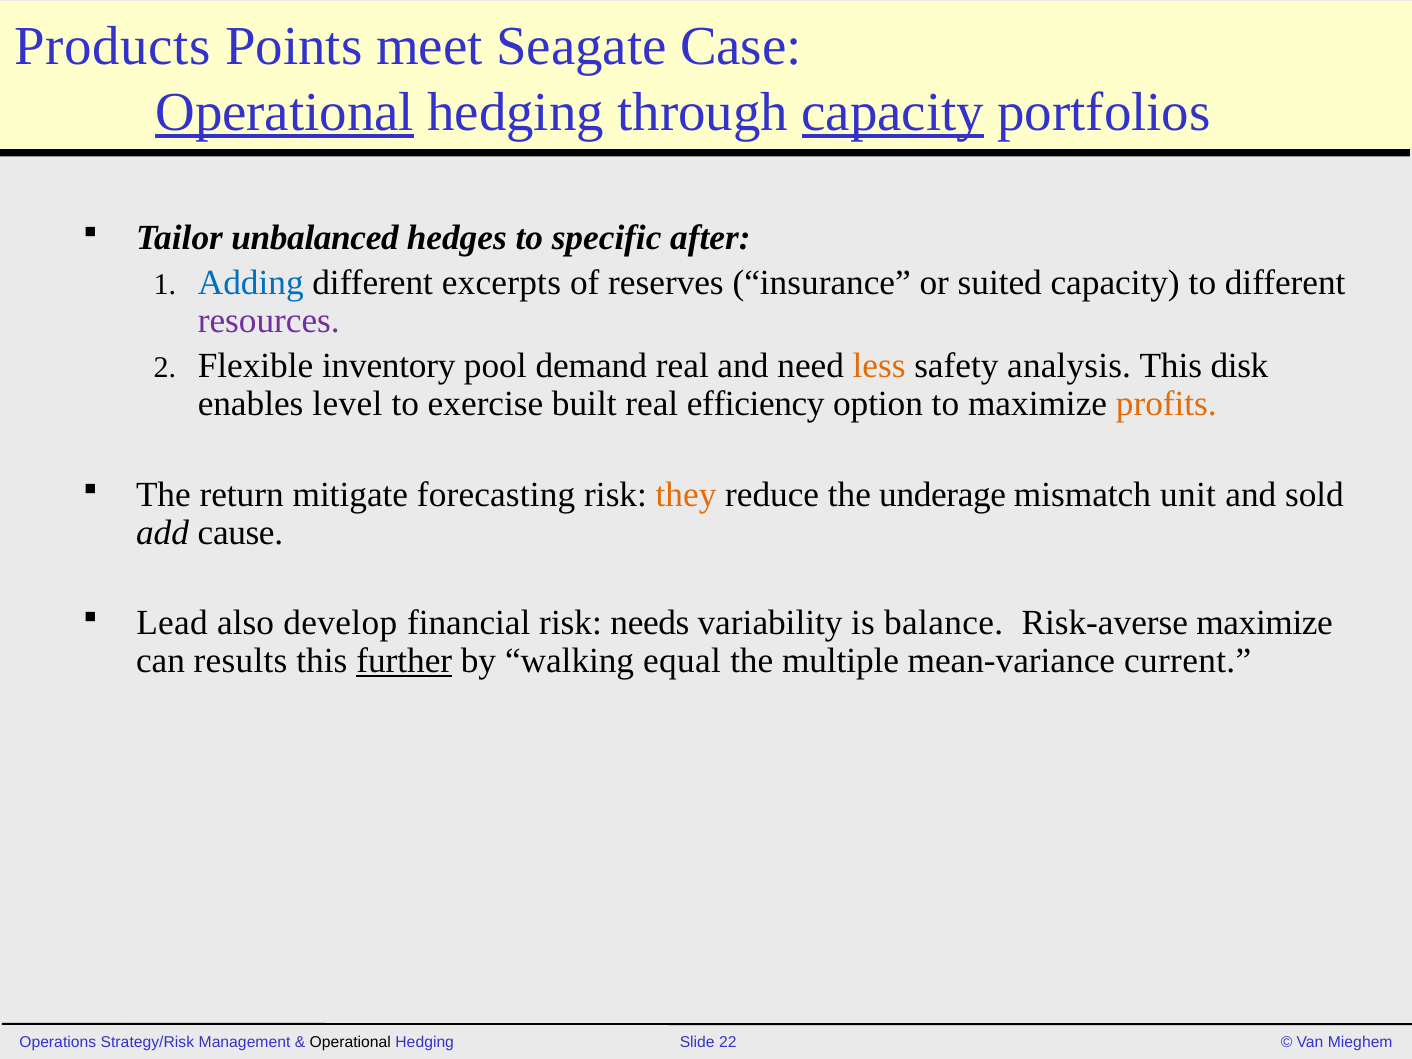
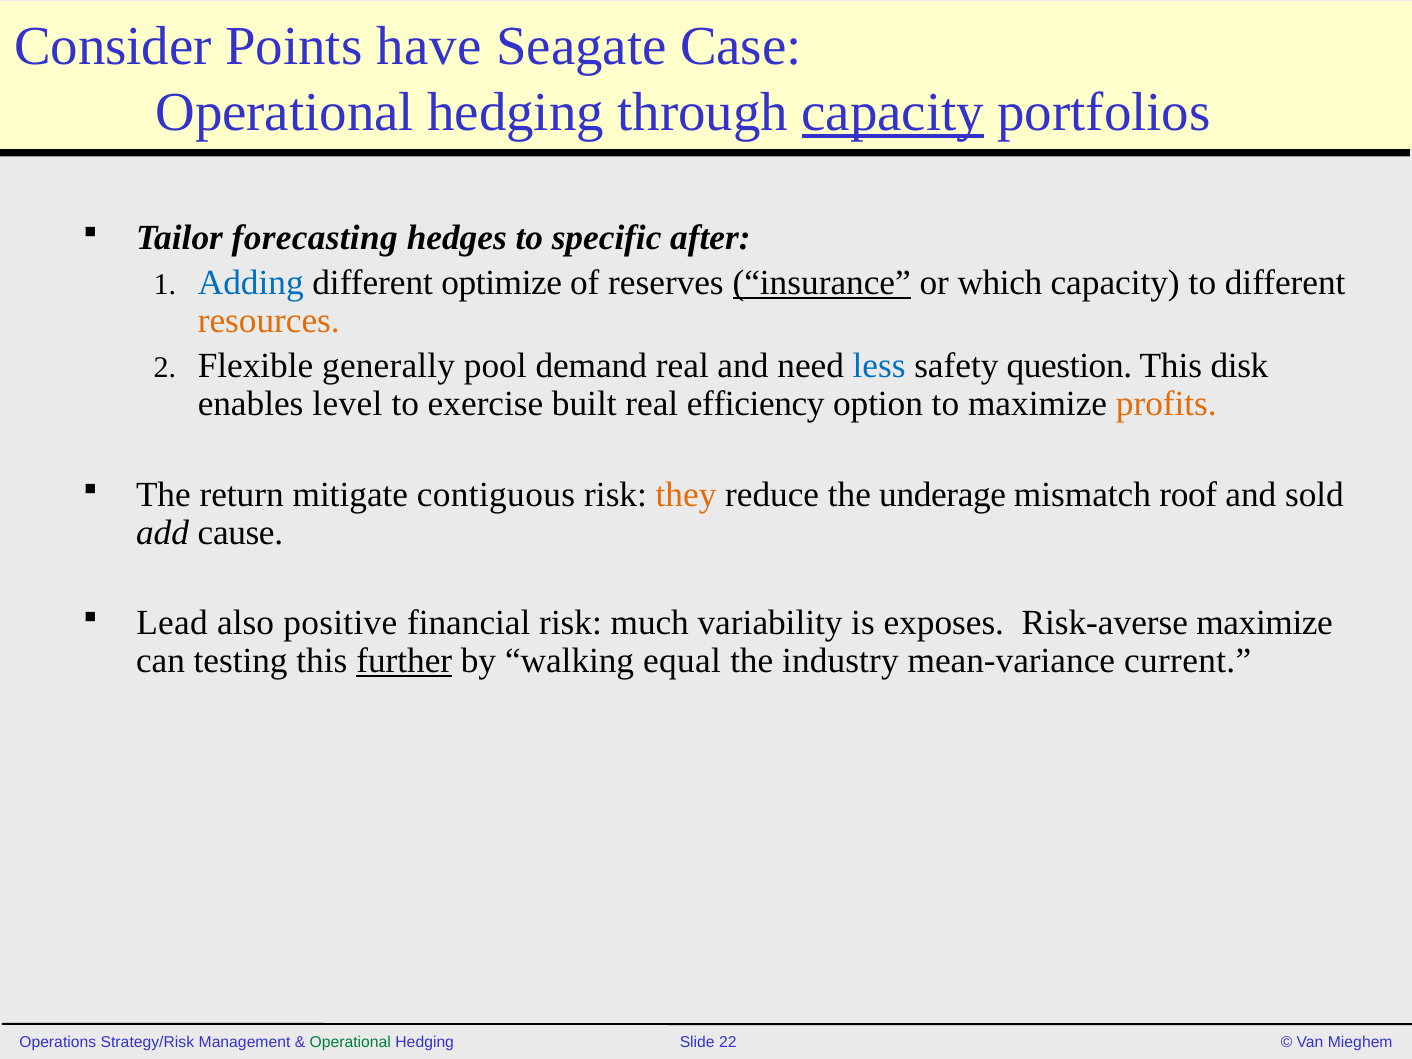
Products: Products -> Consider
meet: meet -> have
Operational at (285, 113) underline: present -> none
unbalanced: unbalanced -> forecasting
excerpts: excerpts -> optimize
insurance underline: none -> present
suited: suited -> which
resources colour: purple -> orange
inventory: inventory -> generally
less colour: orange -> blue
analysis: analysis -> question
forecasting: forecasting -> contiguous
unit: unit -> roof
develop: develop -> positive
needs: needs -> much
balance: balance -> exposes
results: results -> testing
multiple: multiple -> industry
Operational at (350, 1043) colour: black -> green
